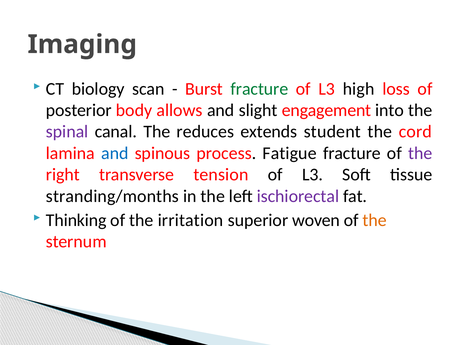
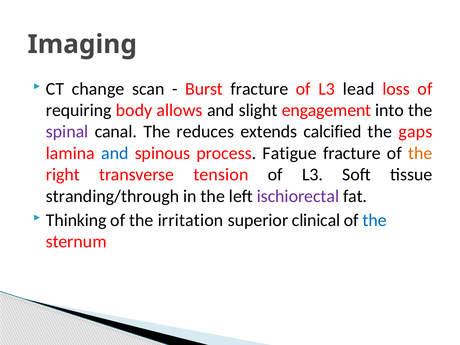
biology: biology -> change
fracture at (259, 89) colour: green -> black
high: high -> lead
posterior: posterior -> requiring
student: student -> calcified
cord: cord -> gaps
the at (420, 153) colour: purple -> orange
stranding/months: stranding/months -> stranding/through
woven: woven -> clinical
the at (375, 220) colour: orange -> blue
